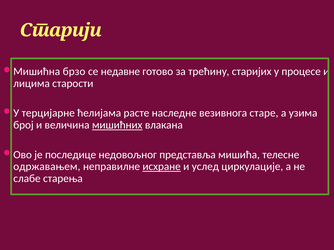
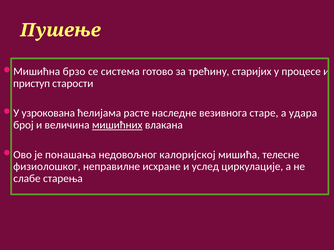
Старији: Старији -> Пушење
недавне: недавне -> система
лицима: лицима -> приступ
терцијарне: терцијарне -> узрокована
узима: узима -> удара
последице: последице -> понашања
представља: представља -> калоријској
одржавањем: одржавањем -> физиолошког
исхране underline: present -> none
